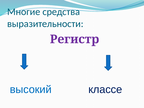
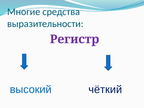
классе: классе -> чёткий
